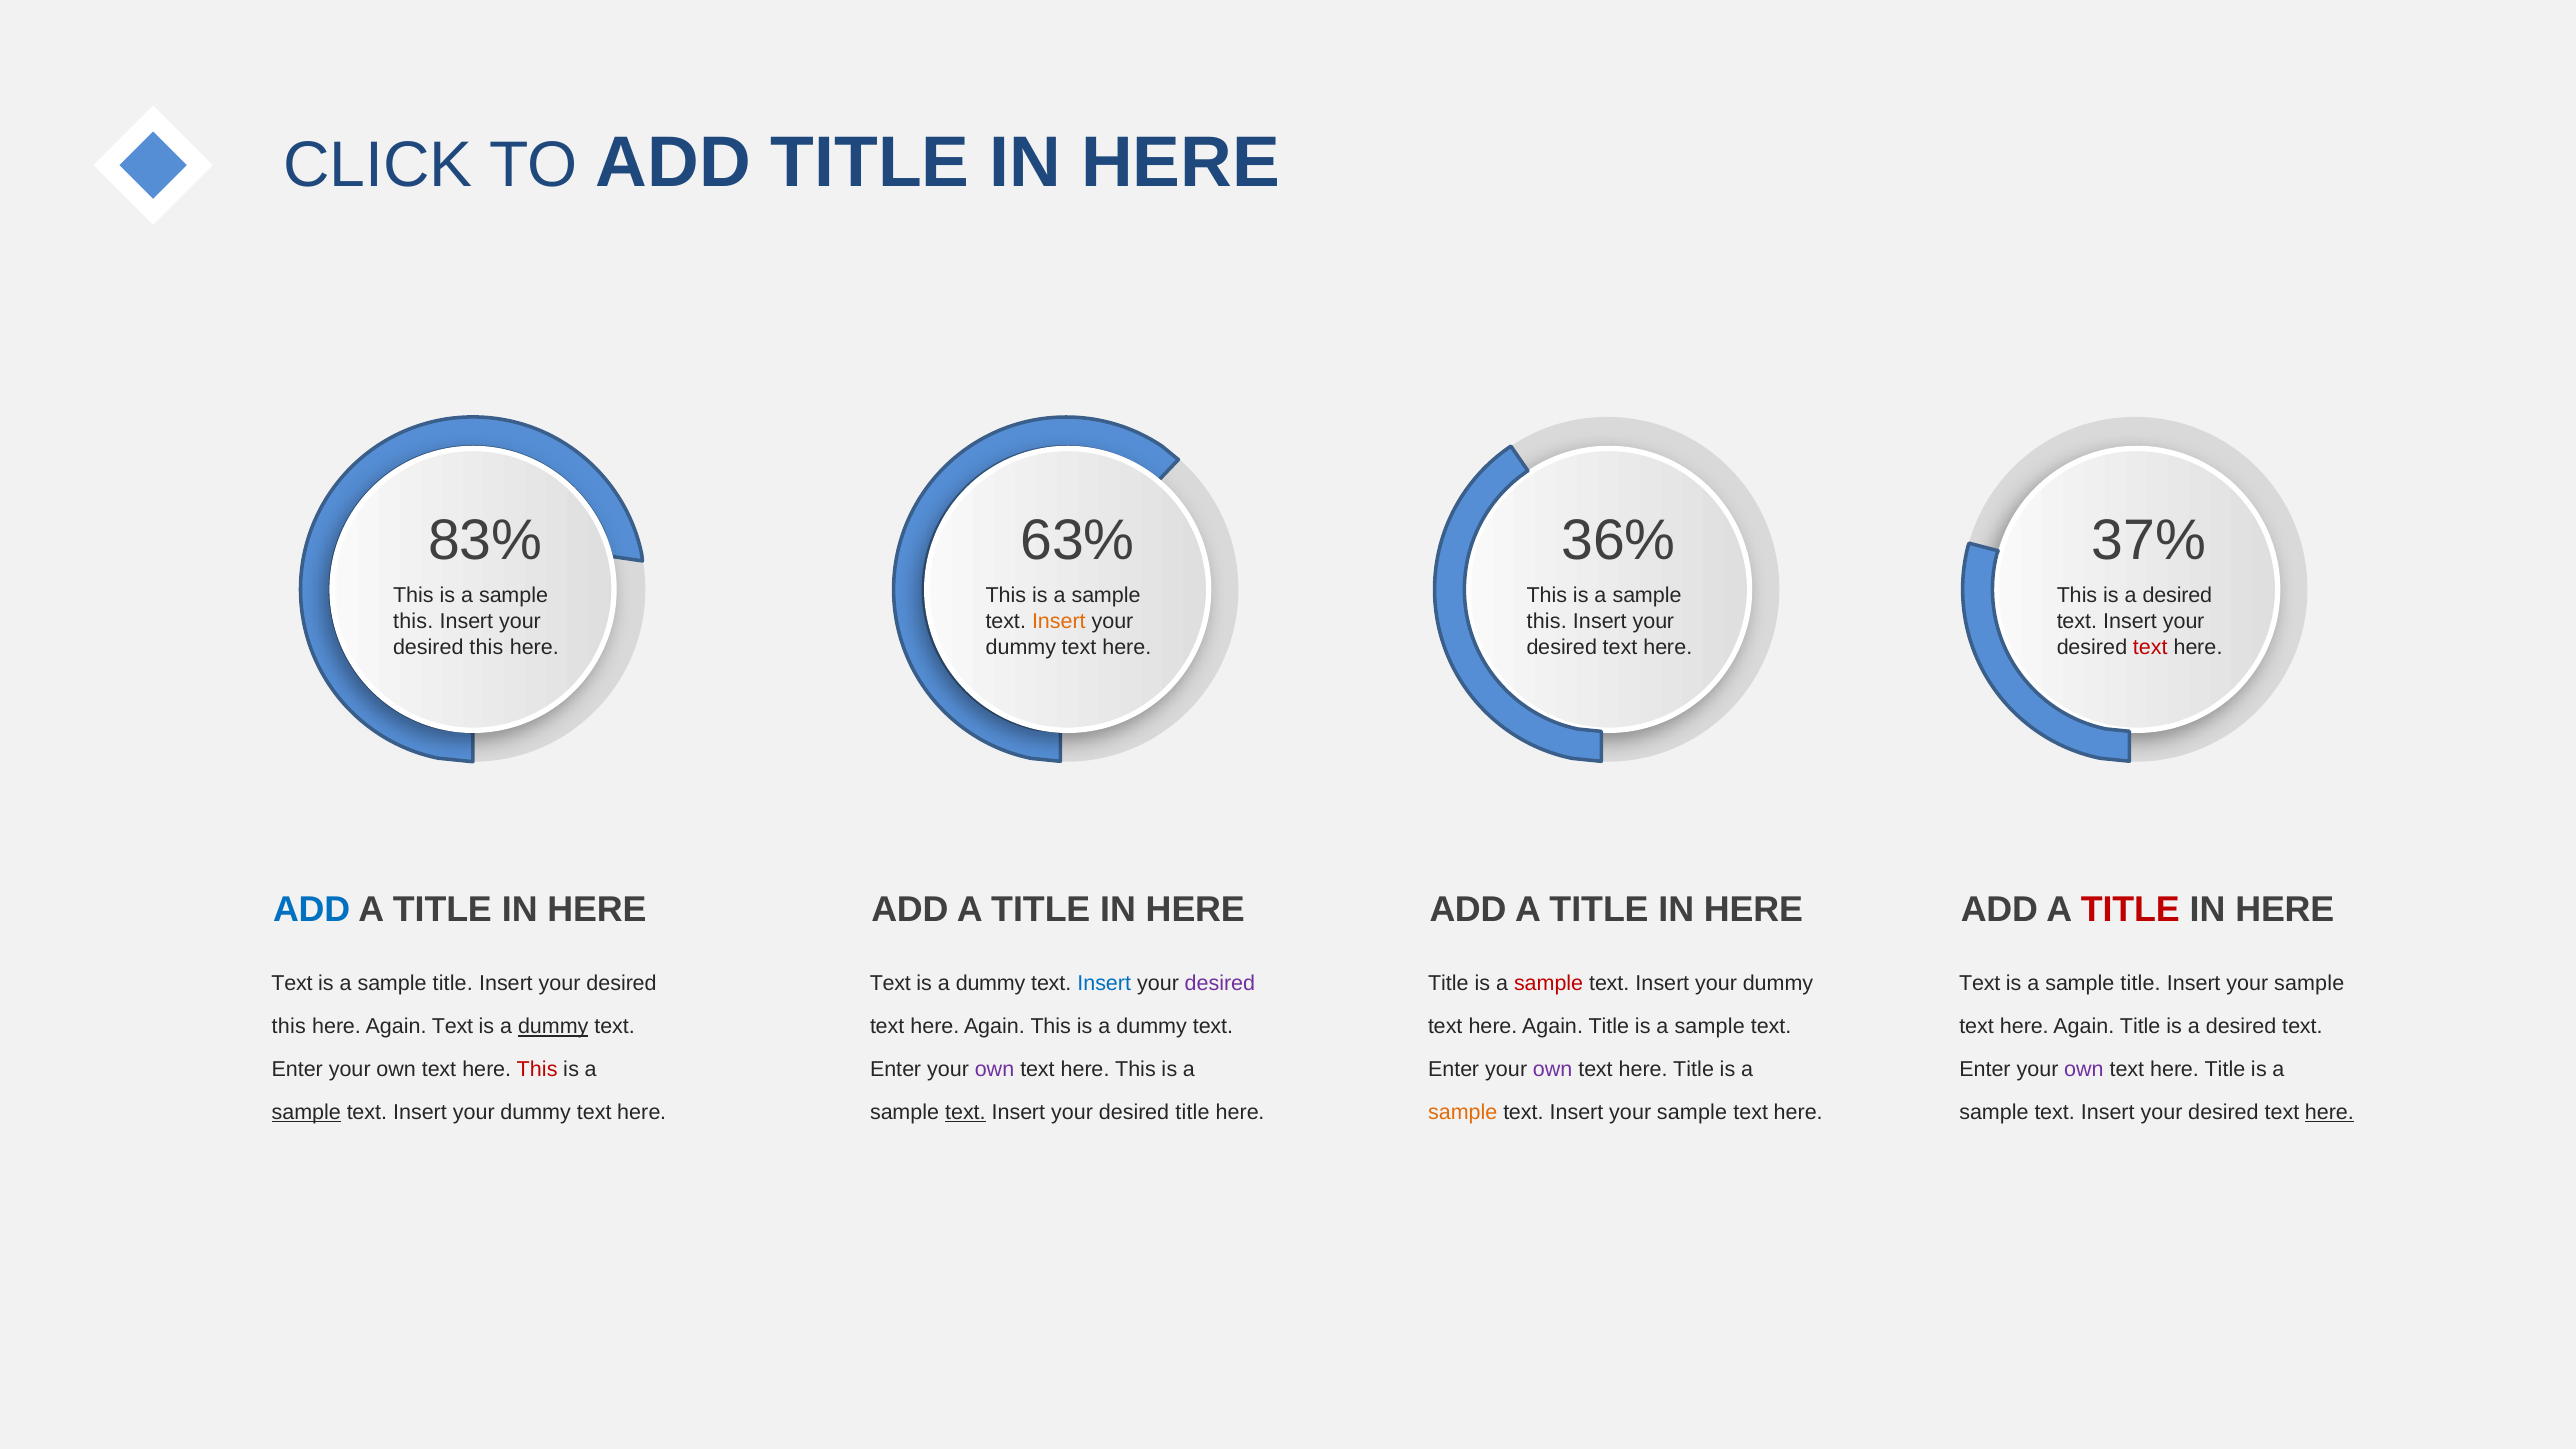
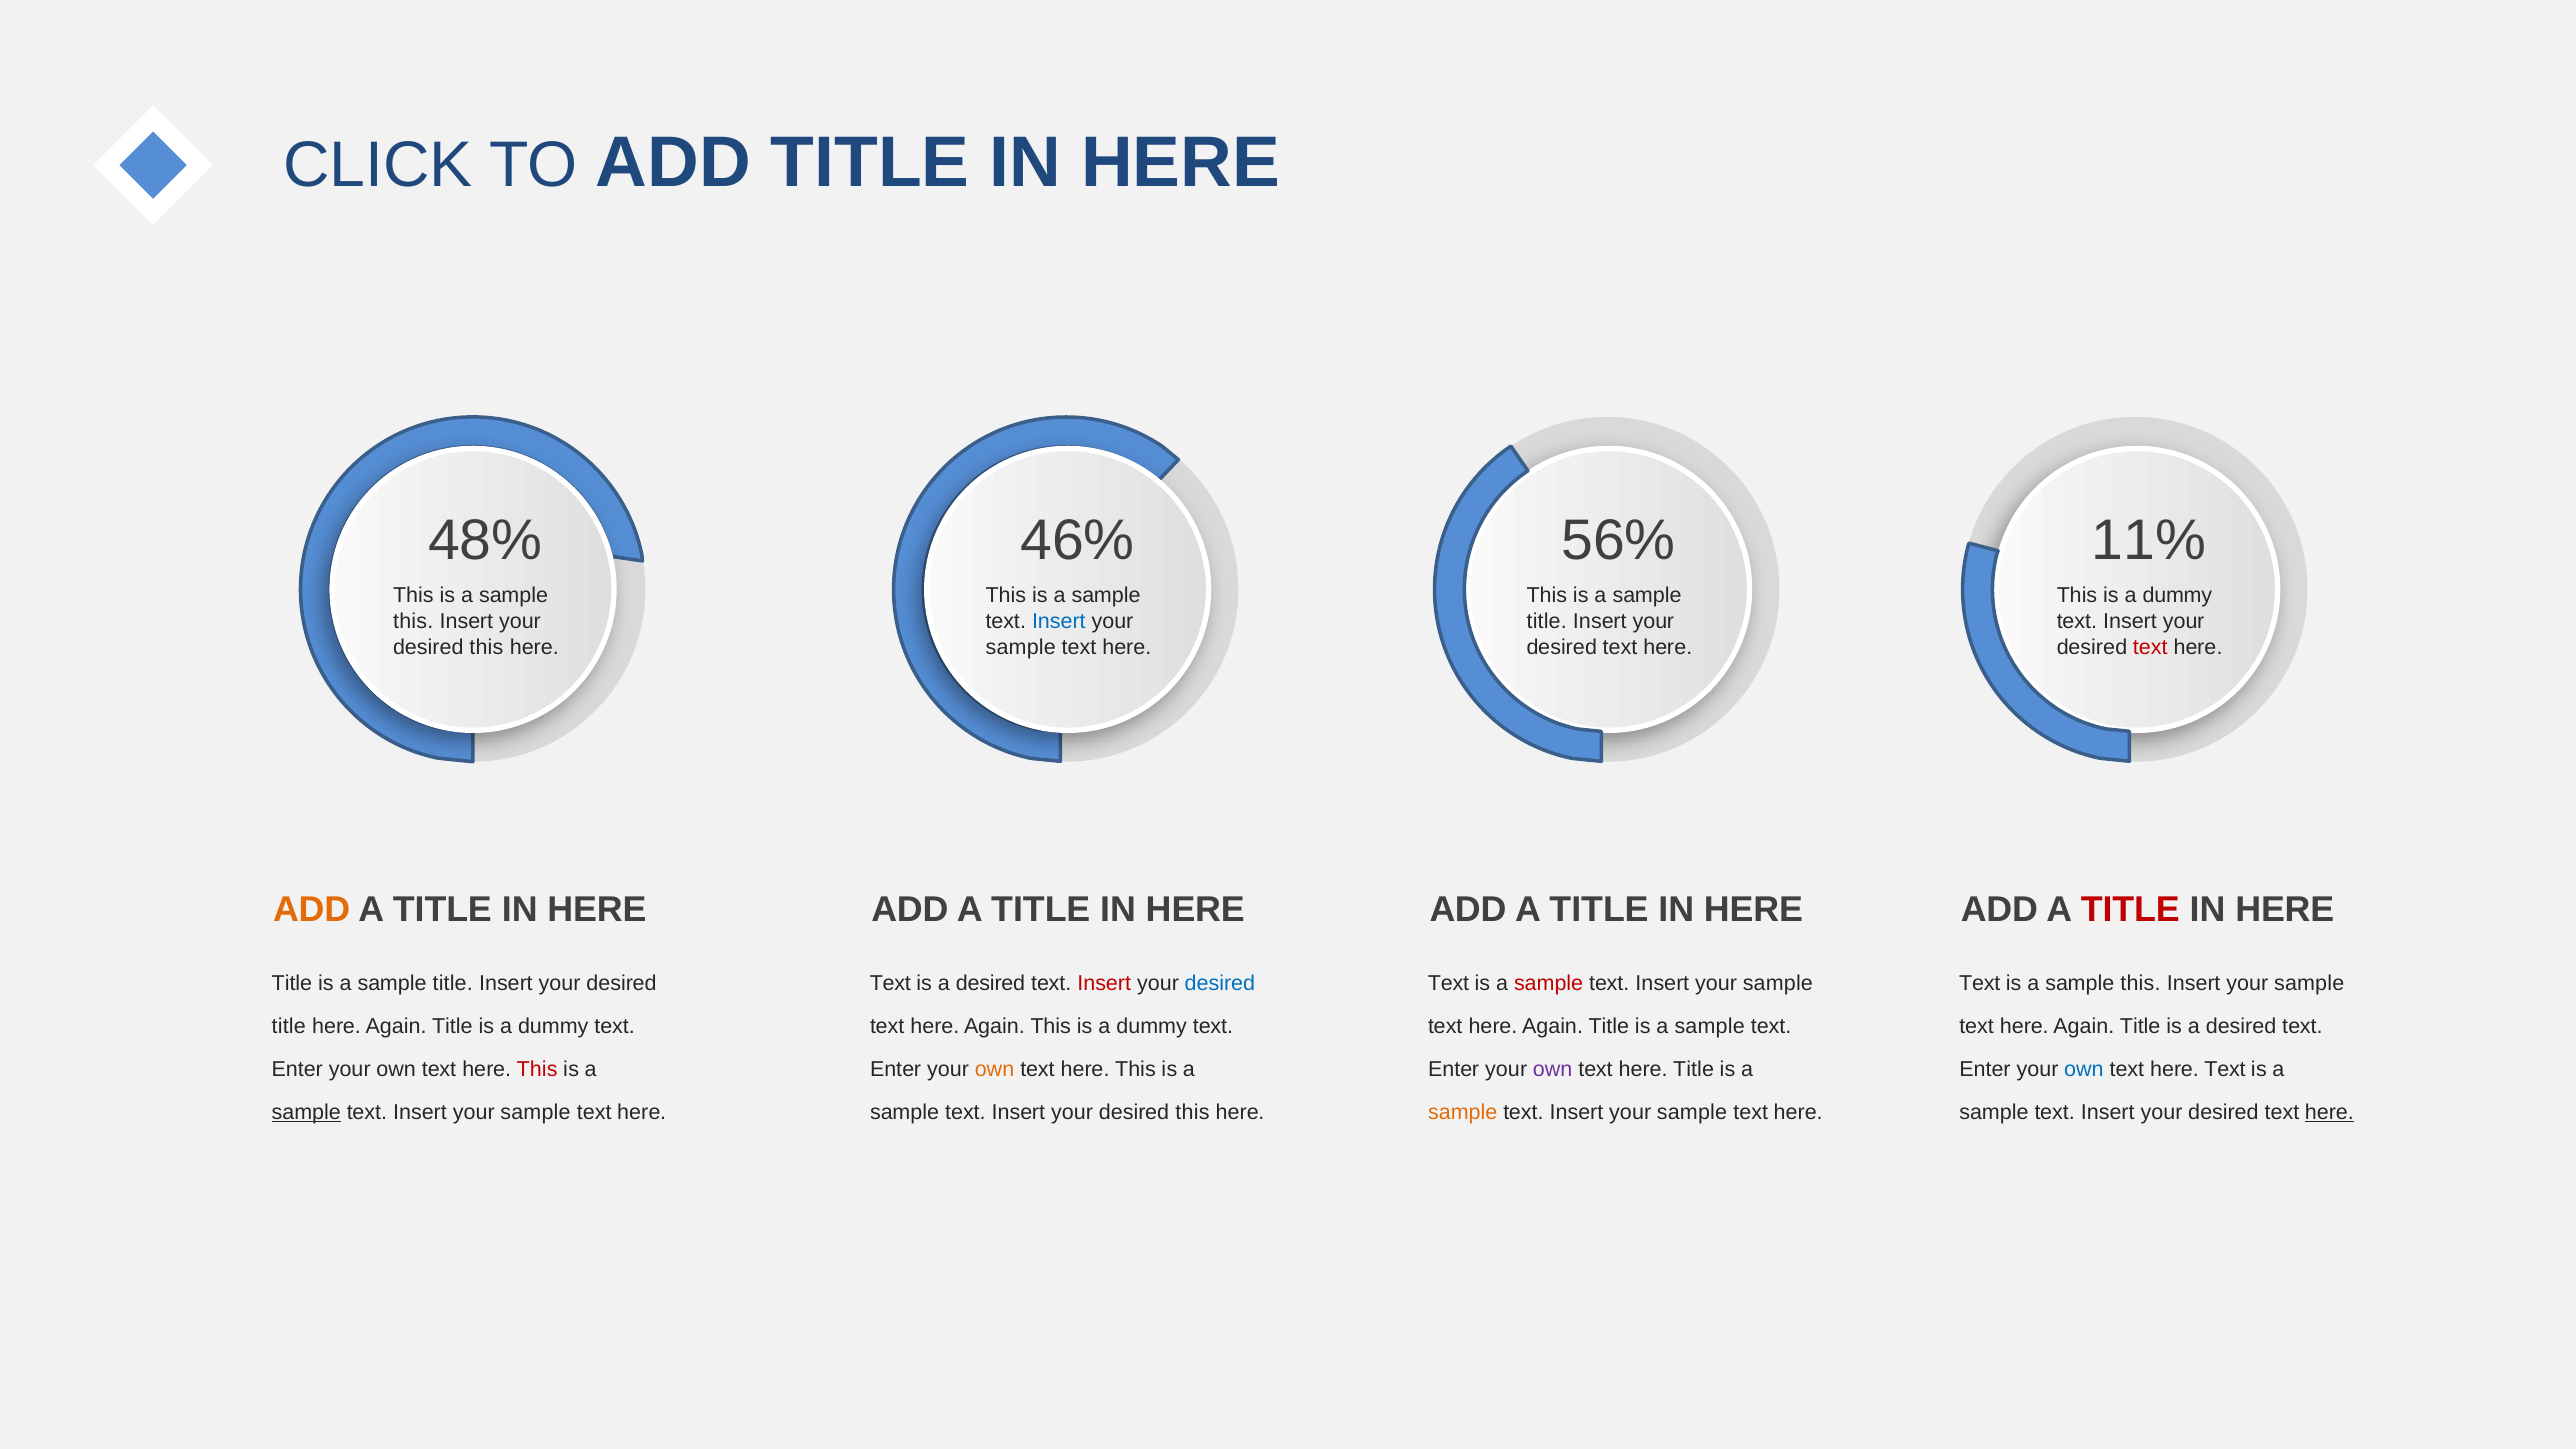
83%: 83% -> 48%
63%: 63% -> 46%
36%: 36% -> 56%
37%: 37% -> 11%
desired at (2177, 596): desired -> dummy
Insert at (1059, 621) colour: orange -> blue
this at (1547, 621): this -> title
dummy at (1021, 647): dummy -> sample
ADD at (312, 909) colour: blue -> orange
Text at (292, 984): Text -> Title
dummy at (991, 984): dummy -> desired
Insert at (1104, 984) colour: blue -> red
desired at (1220, 984) colour: purple -> blue
Title at (1448, 984): Title -> Text
dummy at (1778, 984): dummy -> sample
title at (2141, 984): title -> this
this at (289, 1027): this -> title
Text at (452, 1027): Text -> Title
dummy at (553, 1027) underline: present -> none
own at (994, 1070) colour: purple -> orange
own at (2084, 1070) colour: purple -> blue
Title at (2225, 1070): Title -> Text
dummy at (536, 1113): dummy -> sample
text at (965, 1113) underline: present -> none
title at (1192, 1113): title -> this
